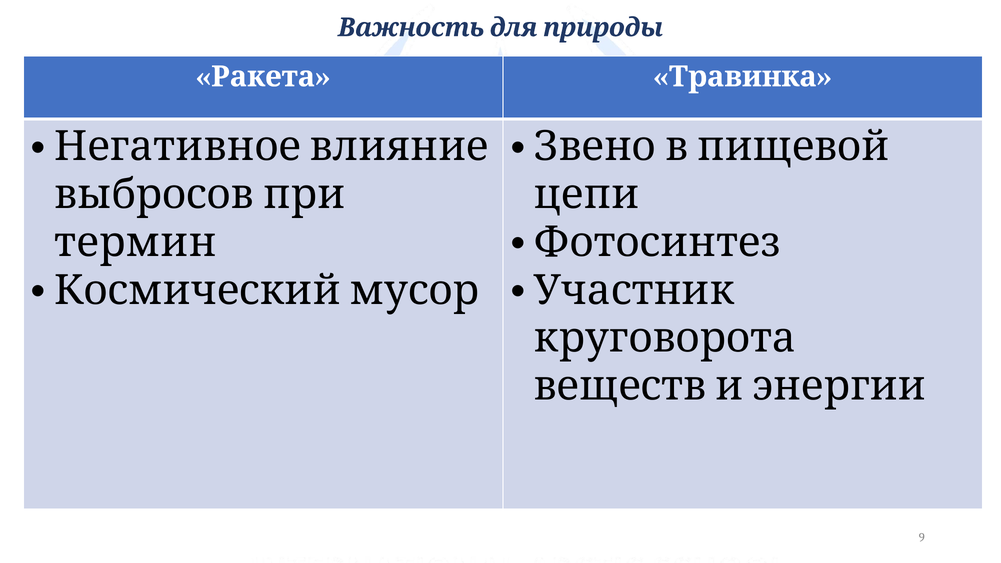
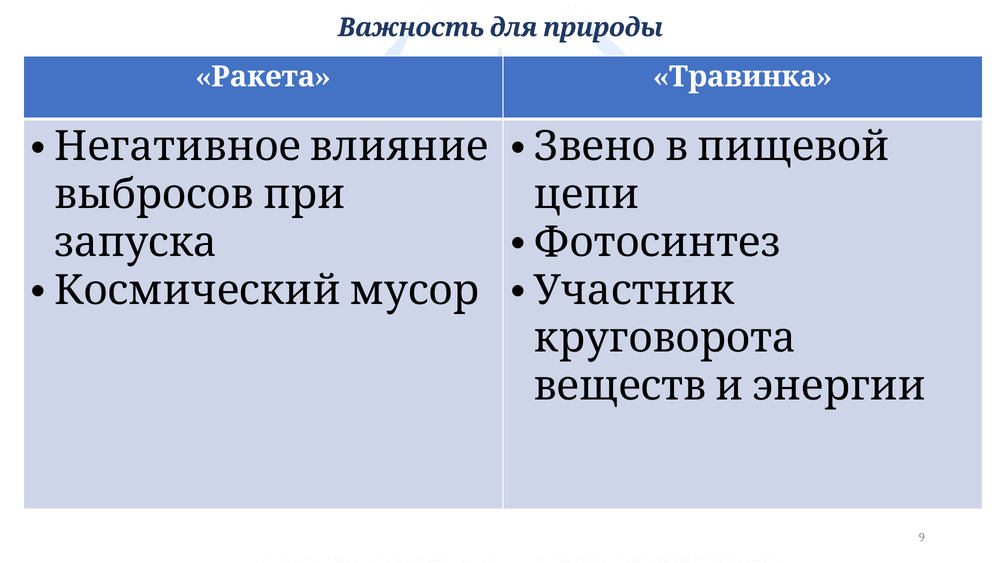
термин: термин -> запуска
